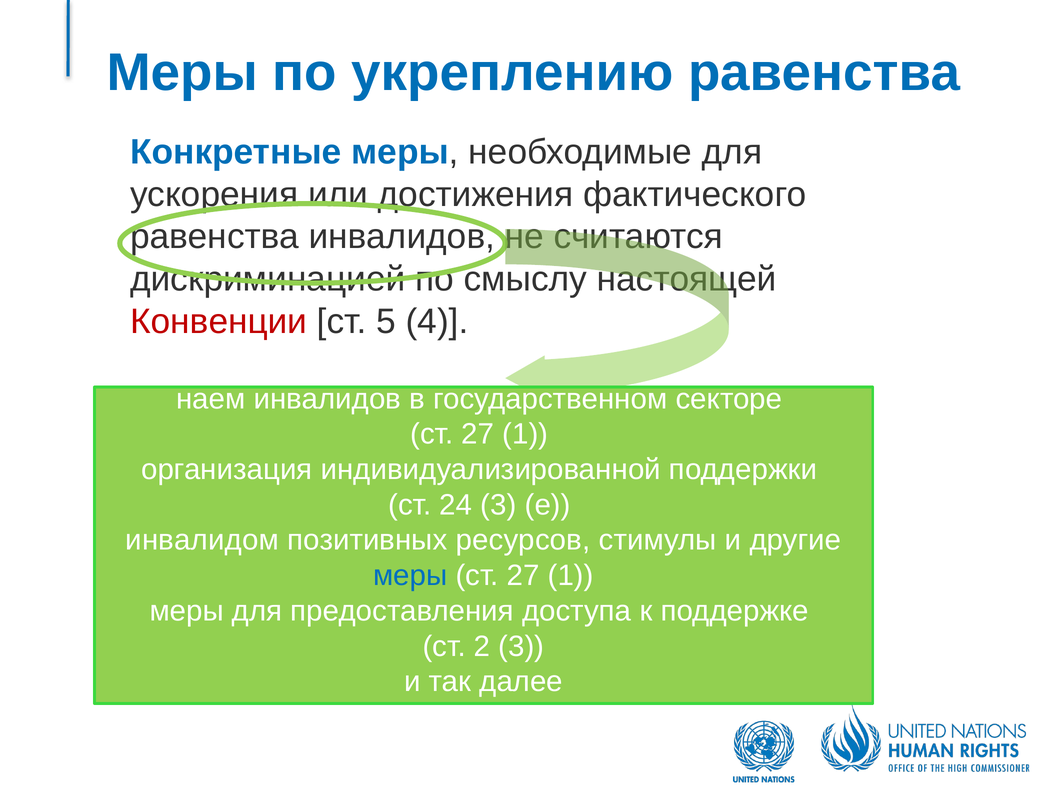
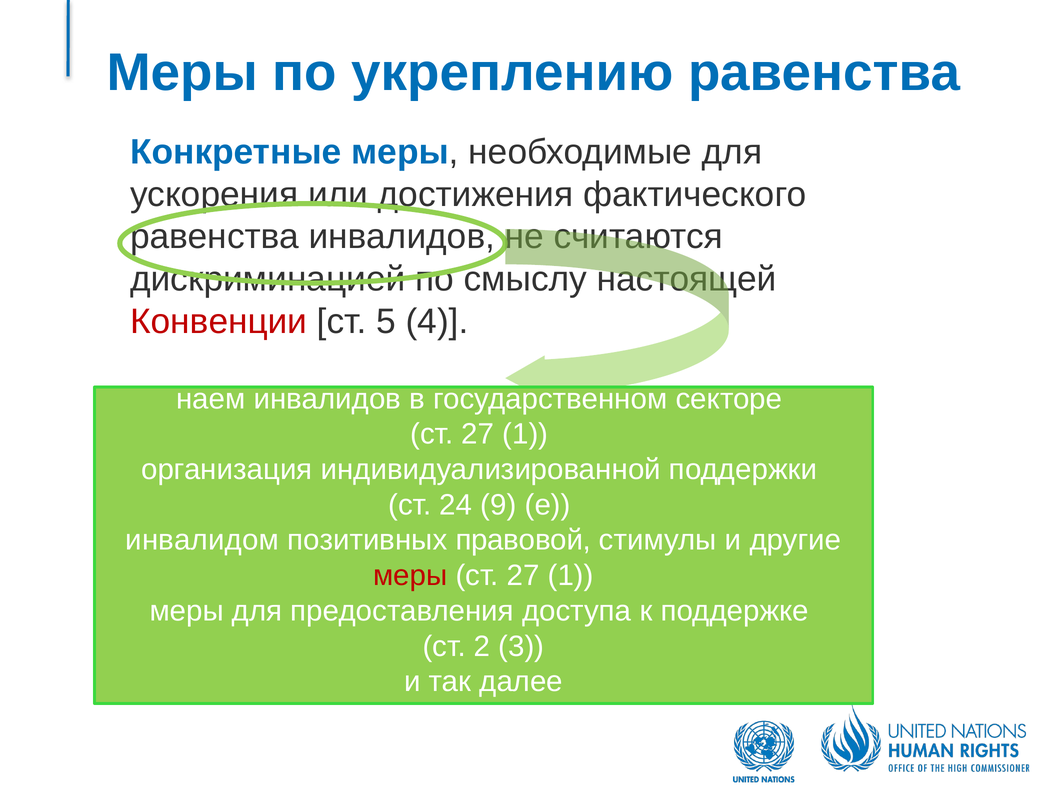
24 3: 3 -> 9
ресурсов: ресурсов -> правовой
меры at (410, 576) colour: blue -> red
